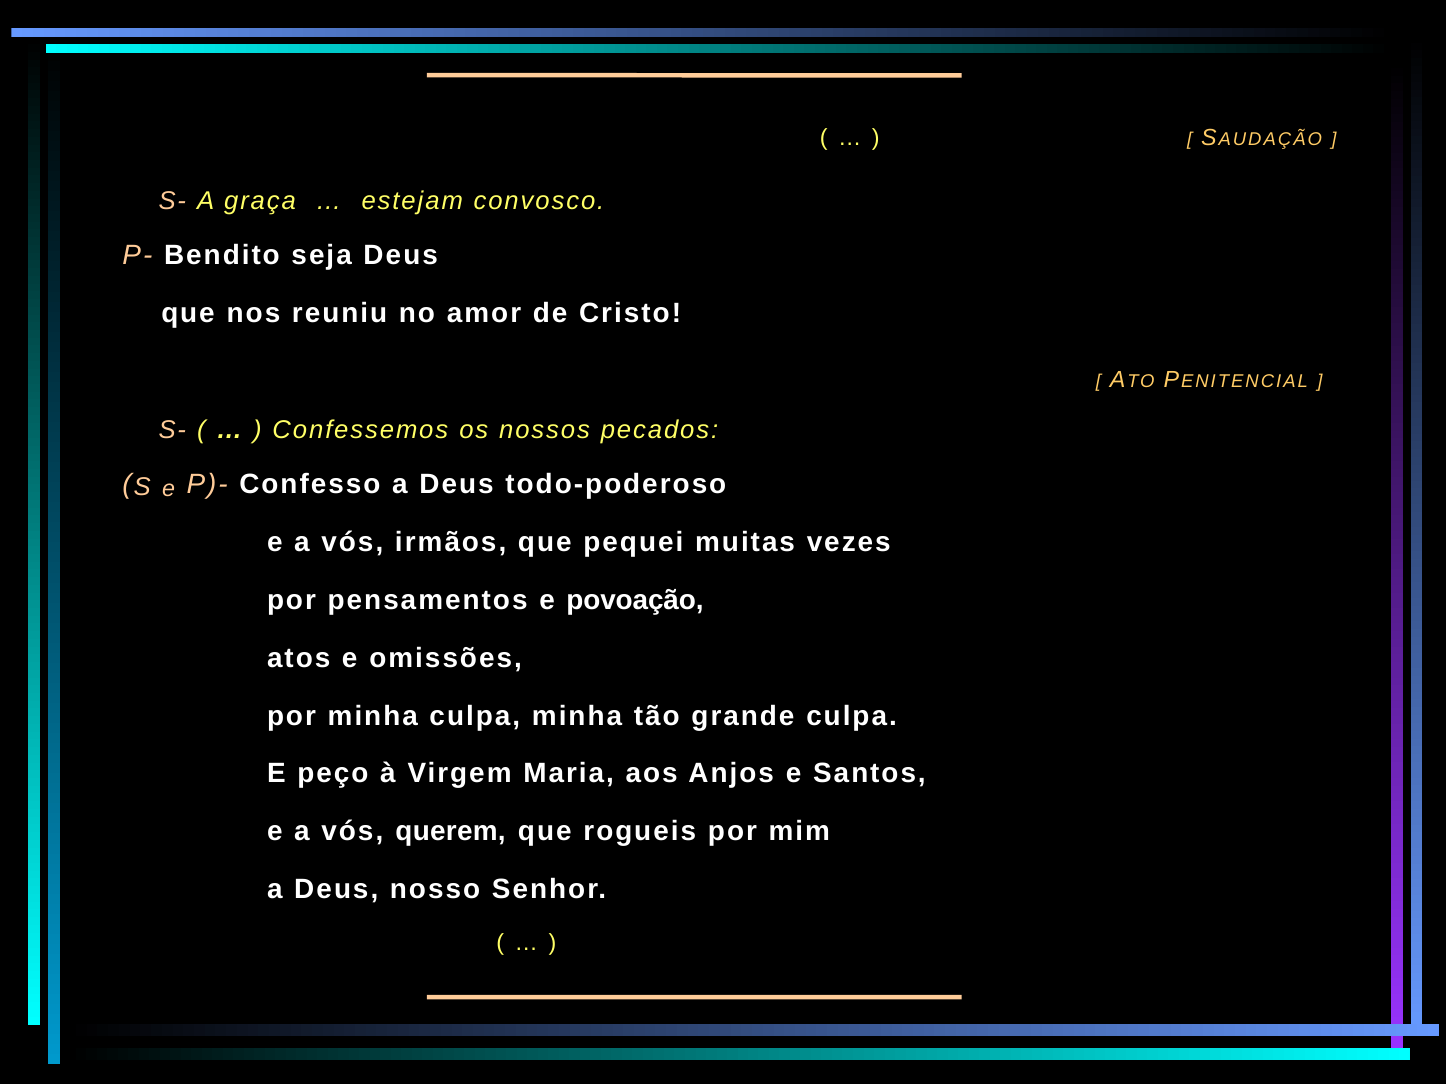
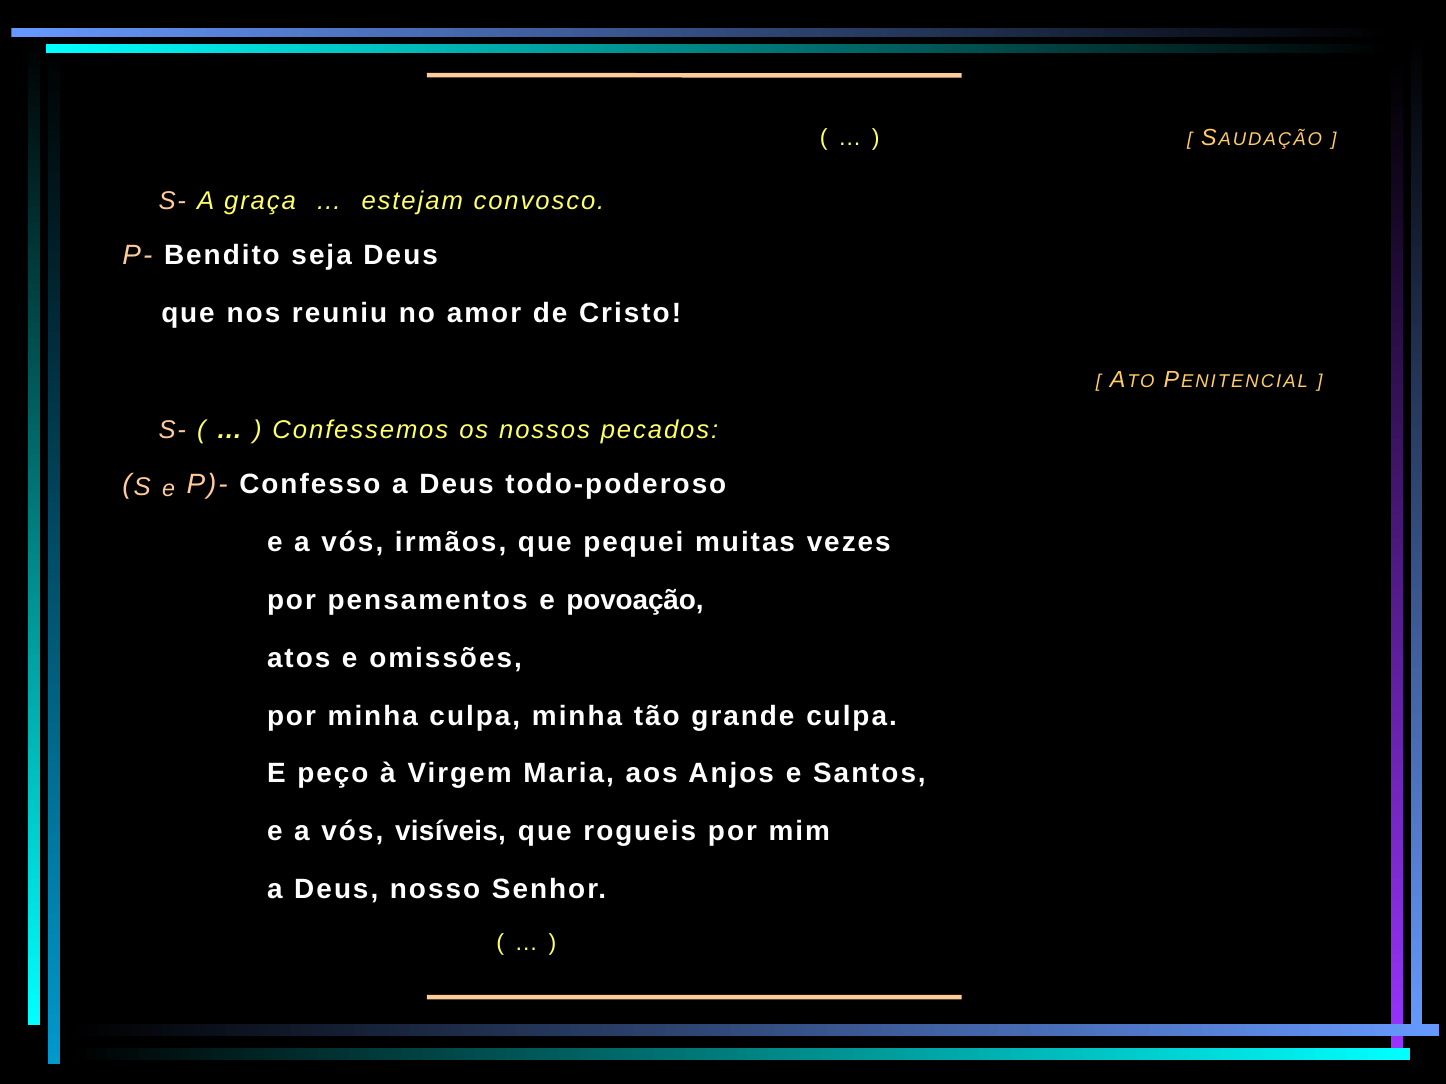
querem: querem -> visíveis
